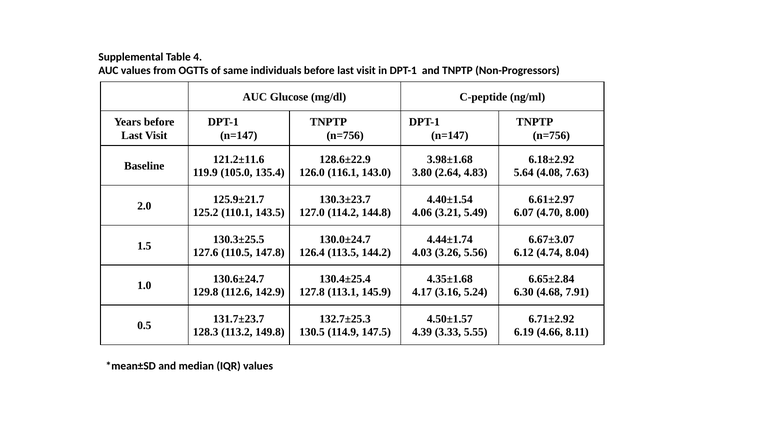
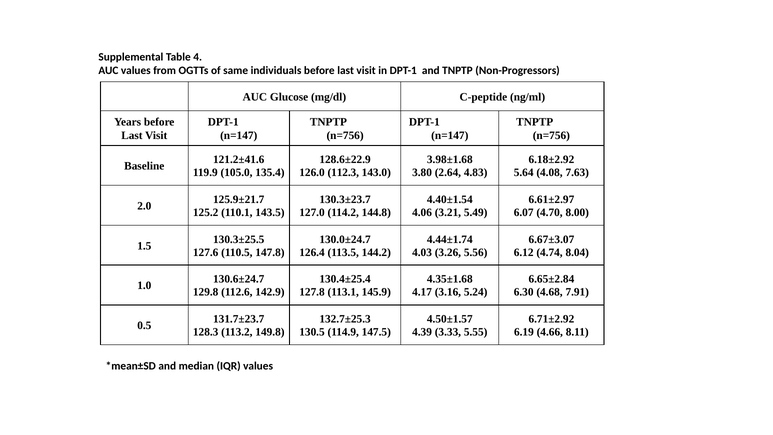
121.2±11.6: 121.2±11.6 -> 121.2±41.6
116.1: 116.1 -> 112.3
